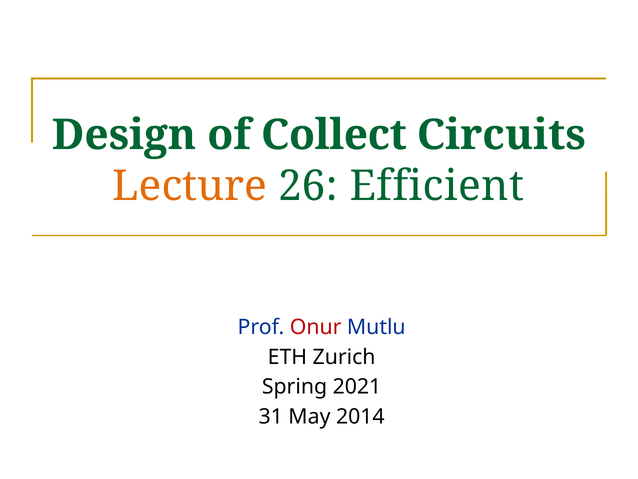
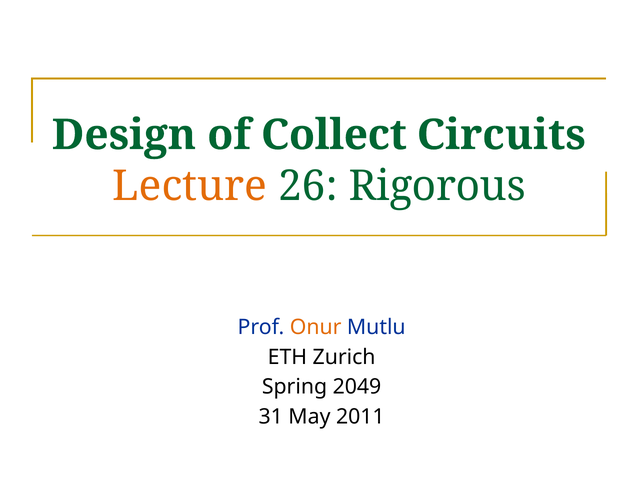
Efficient: Efficient -> Rigorous
Onur colour: red -> orange
2021: 2021 -> 2049
2014: 2014 -> 2011
